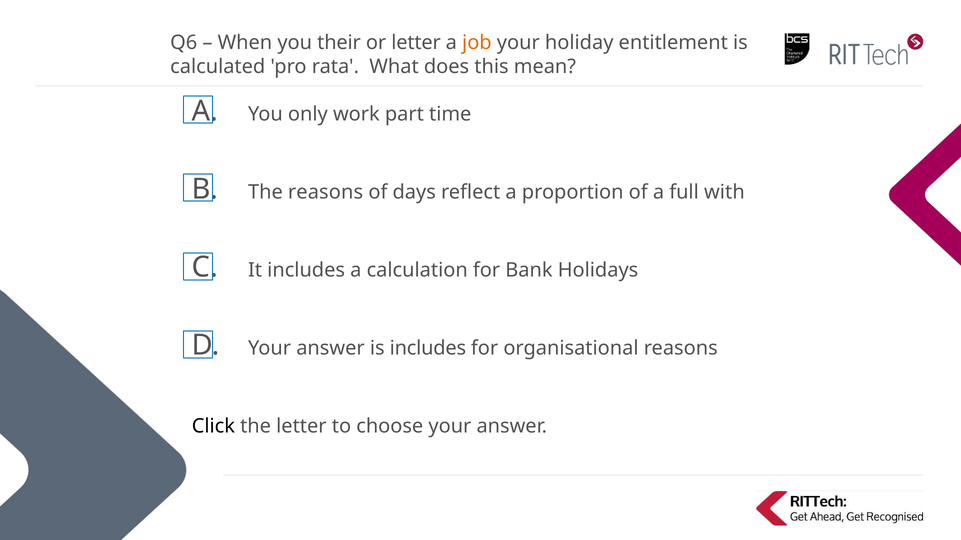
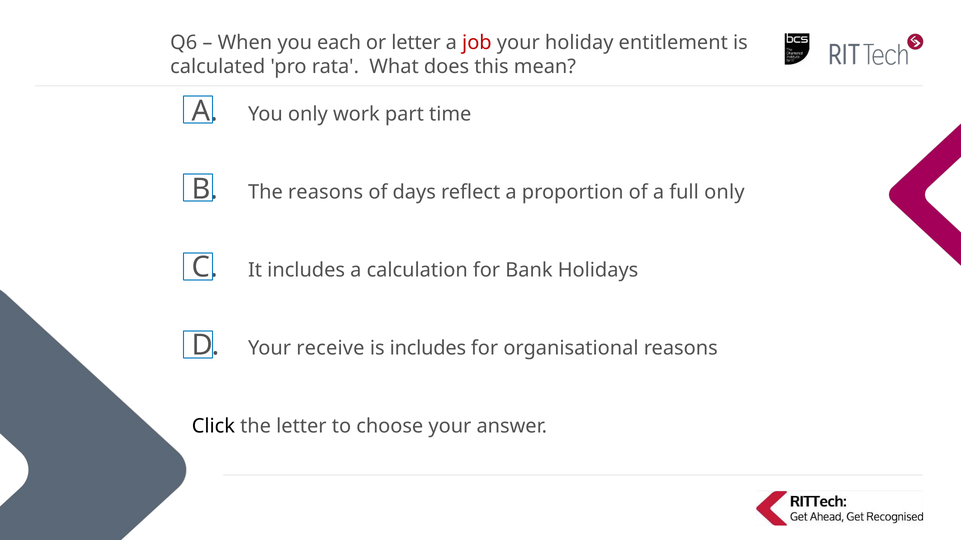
their: their -> each
job colour: orange -> red
full with: with -> only
answer at (330, 348): answer -> receive
